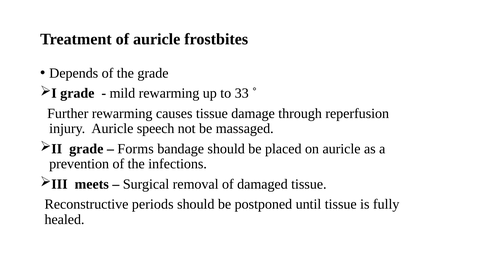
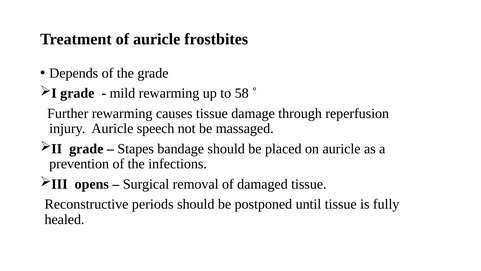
33: 33 -> 58
Forms: Forms -> Stapes
meets: meets -> opens
